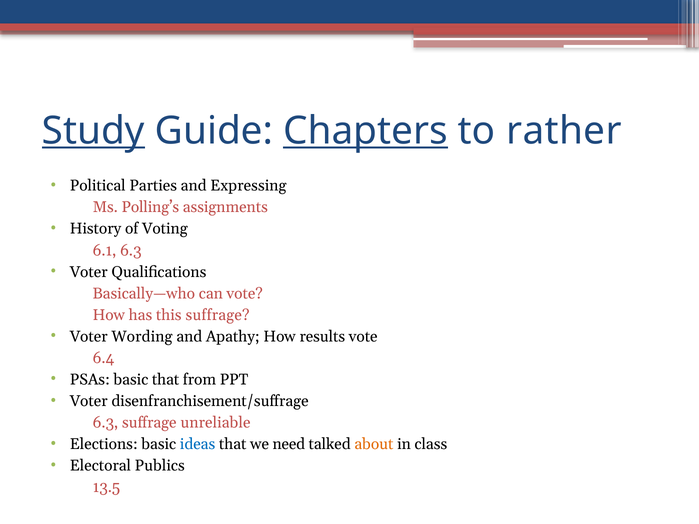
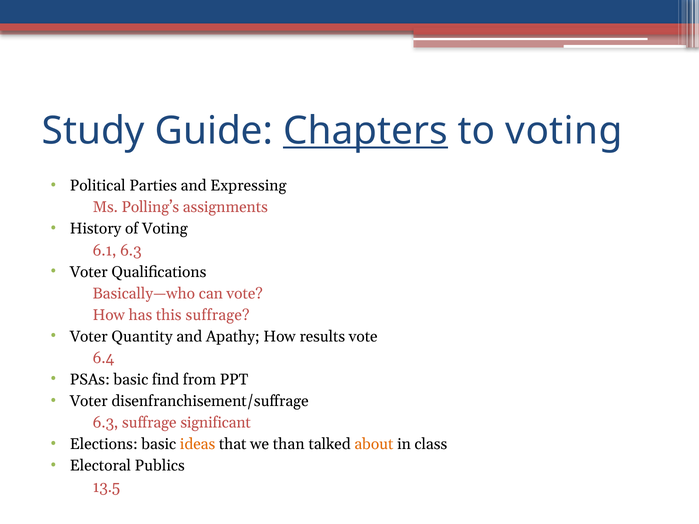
Study underline: present -> none
to rather: rather -> voting
Wording: Wording -> Quantity
basic that: that -> find
unreliable: unreliable -> significant
ideas colour: blue -> orange
need: need -> than
